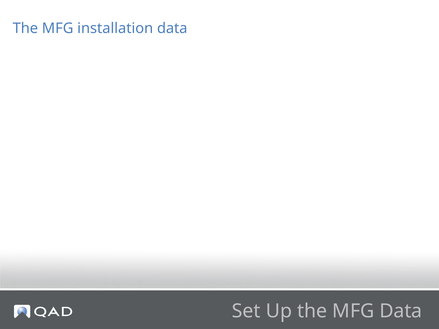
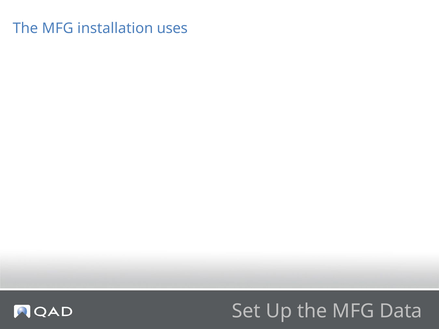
installation data: data -> uses
